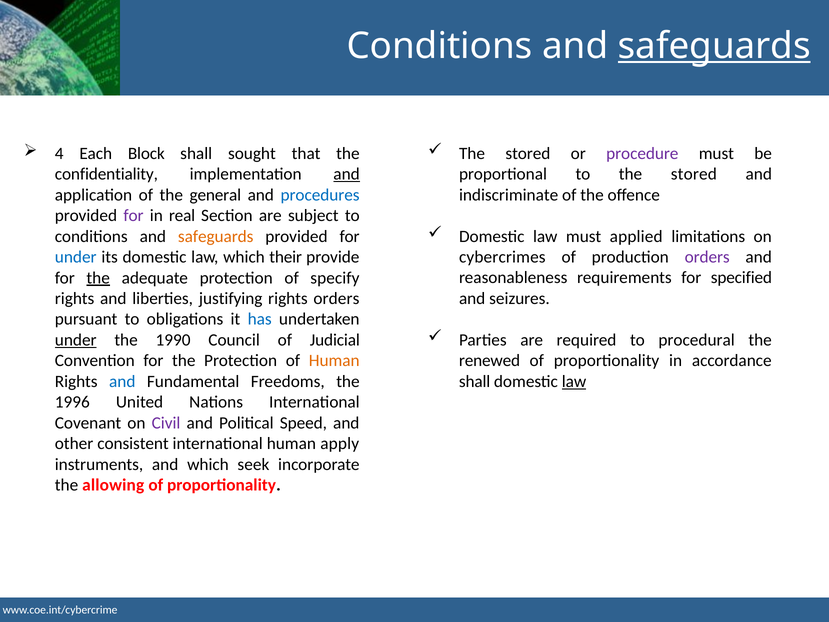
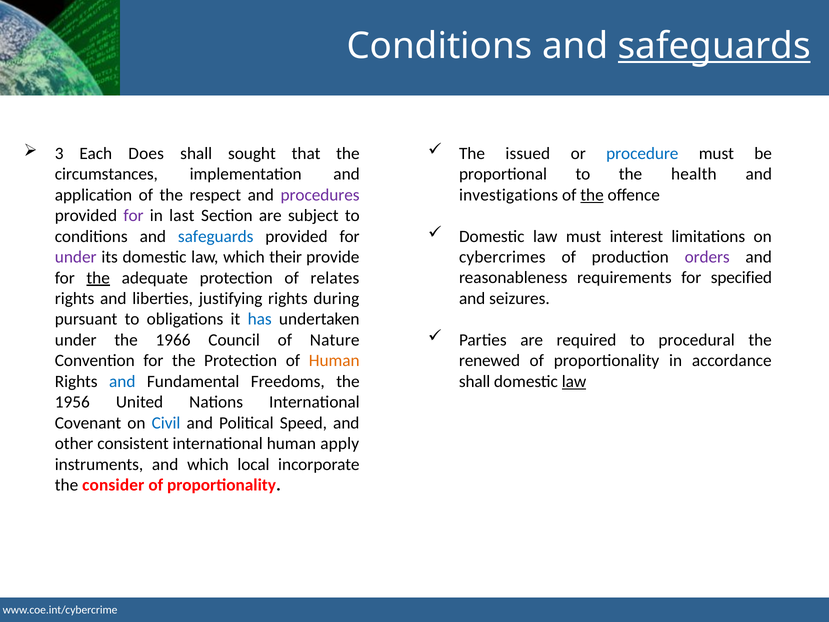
4: 4 -> 3
Block: Block -> Does
stored at (528, 153): stored -> issued
procedure colour: purple -> blue
to the stored: stored -> health
confidentiality: confidentiality -> circumstances
and at (347, 174) underline: present -> none
indiscriminate: indiscriminate -> investigations
the at (592, 195) underline: none -> present
general: general -> respect
procedures colour: blue -> purple
real: real -> last
applied: applied -> interest
safeguards at (216, 236) colour: orange -> blue
under at (76, 257) colour: blue -> purple
specify: specify -> relates
rights orders: orders -> during
under at (76, 340) underline: present -> none
1990: 1990 -> 1966
Judicial: Judicial -> Nature
1996: 1996 -> 1956
Civil colour: purple -> blue
seek: seek -> local
allowing: allowing -> consider
